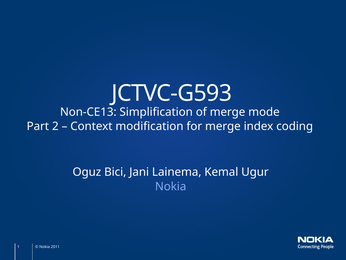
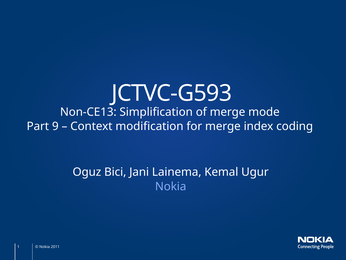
2: 2 -> 9
